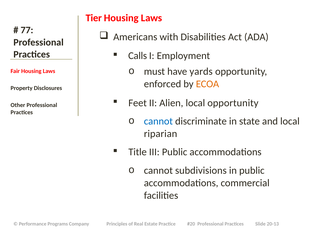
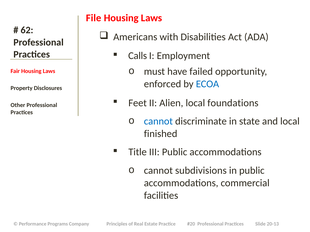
Tier: Tier -> File
77: 77 -> 62
yards: yards -> failed
ECOA colour: orange -> blue
local opportunity: opportunity -> foundations
riparian: riparian -> finished
